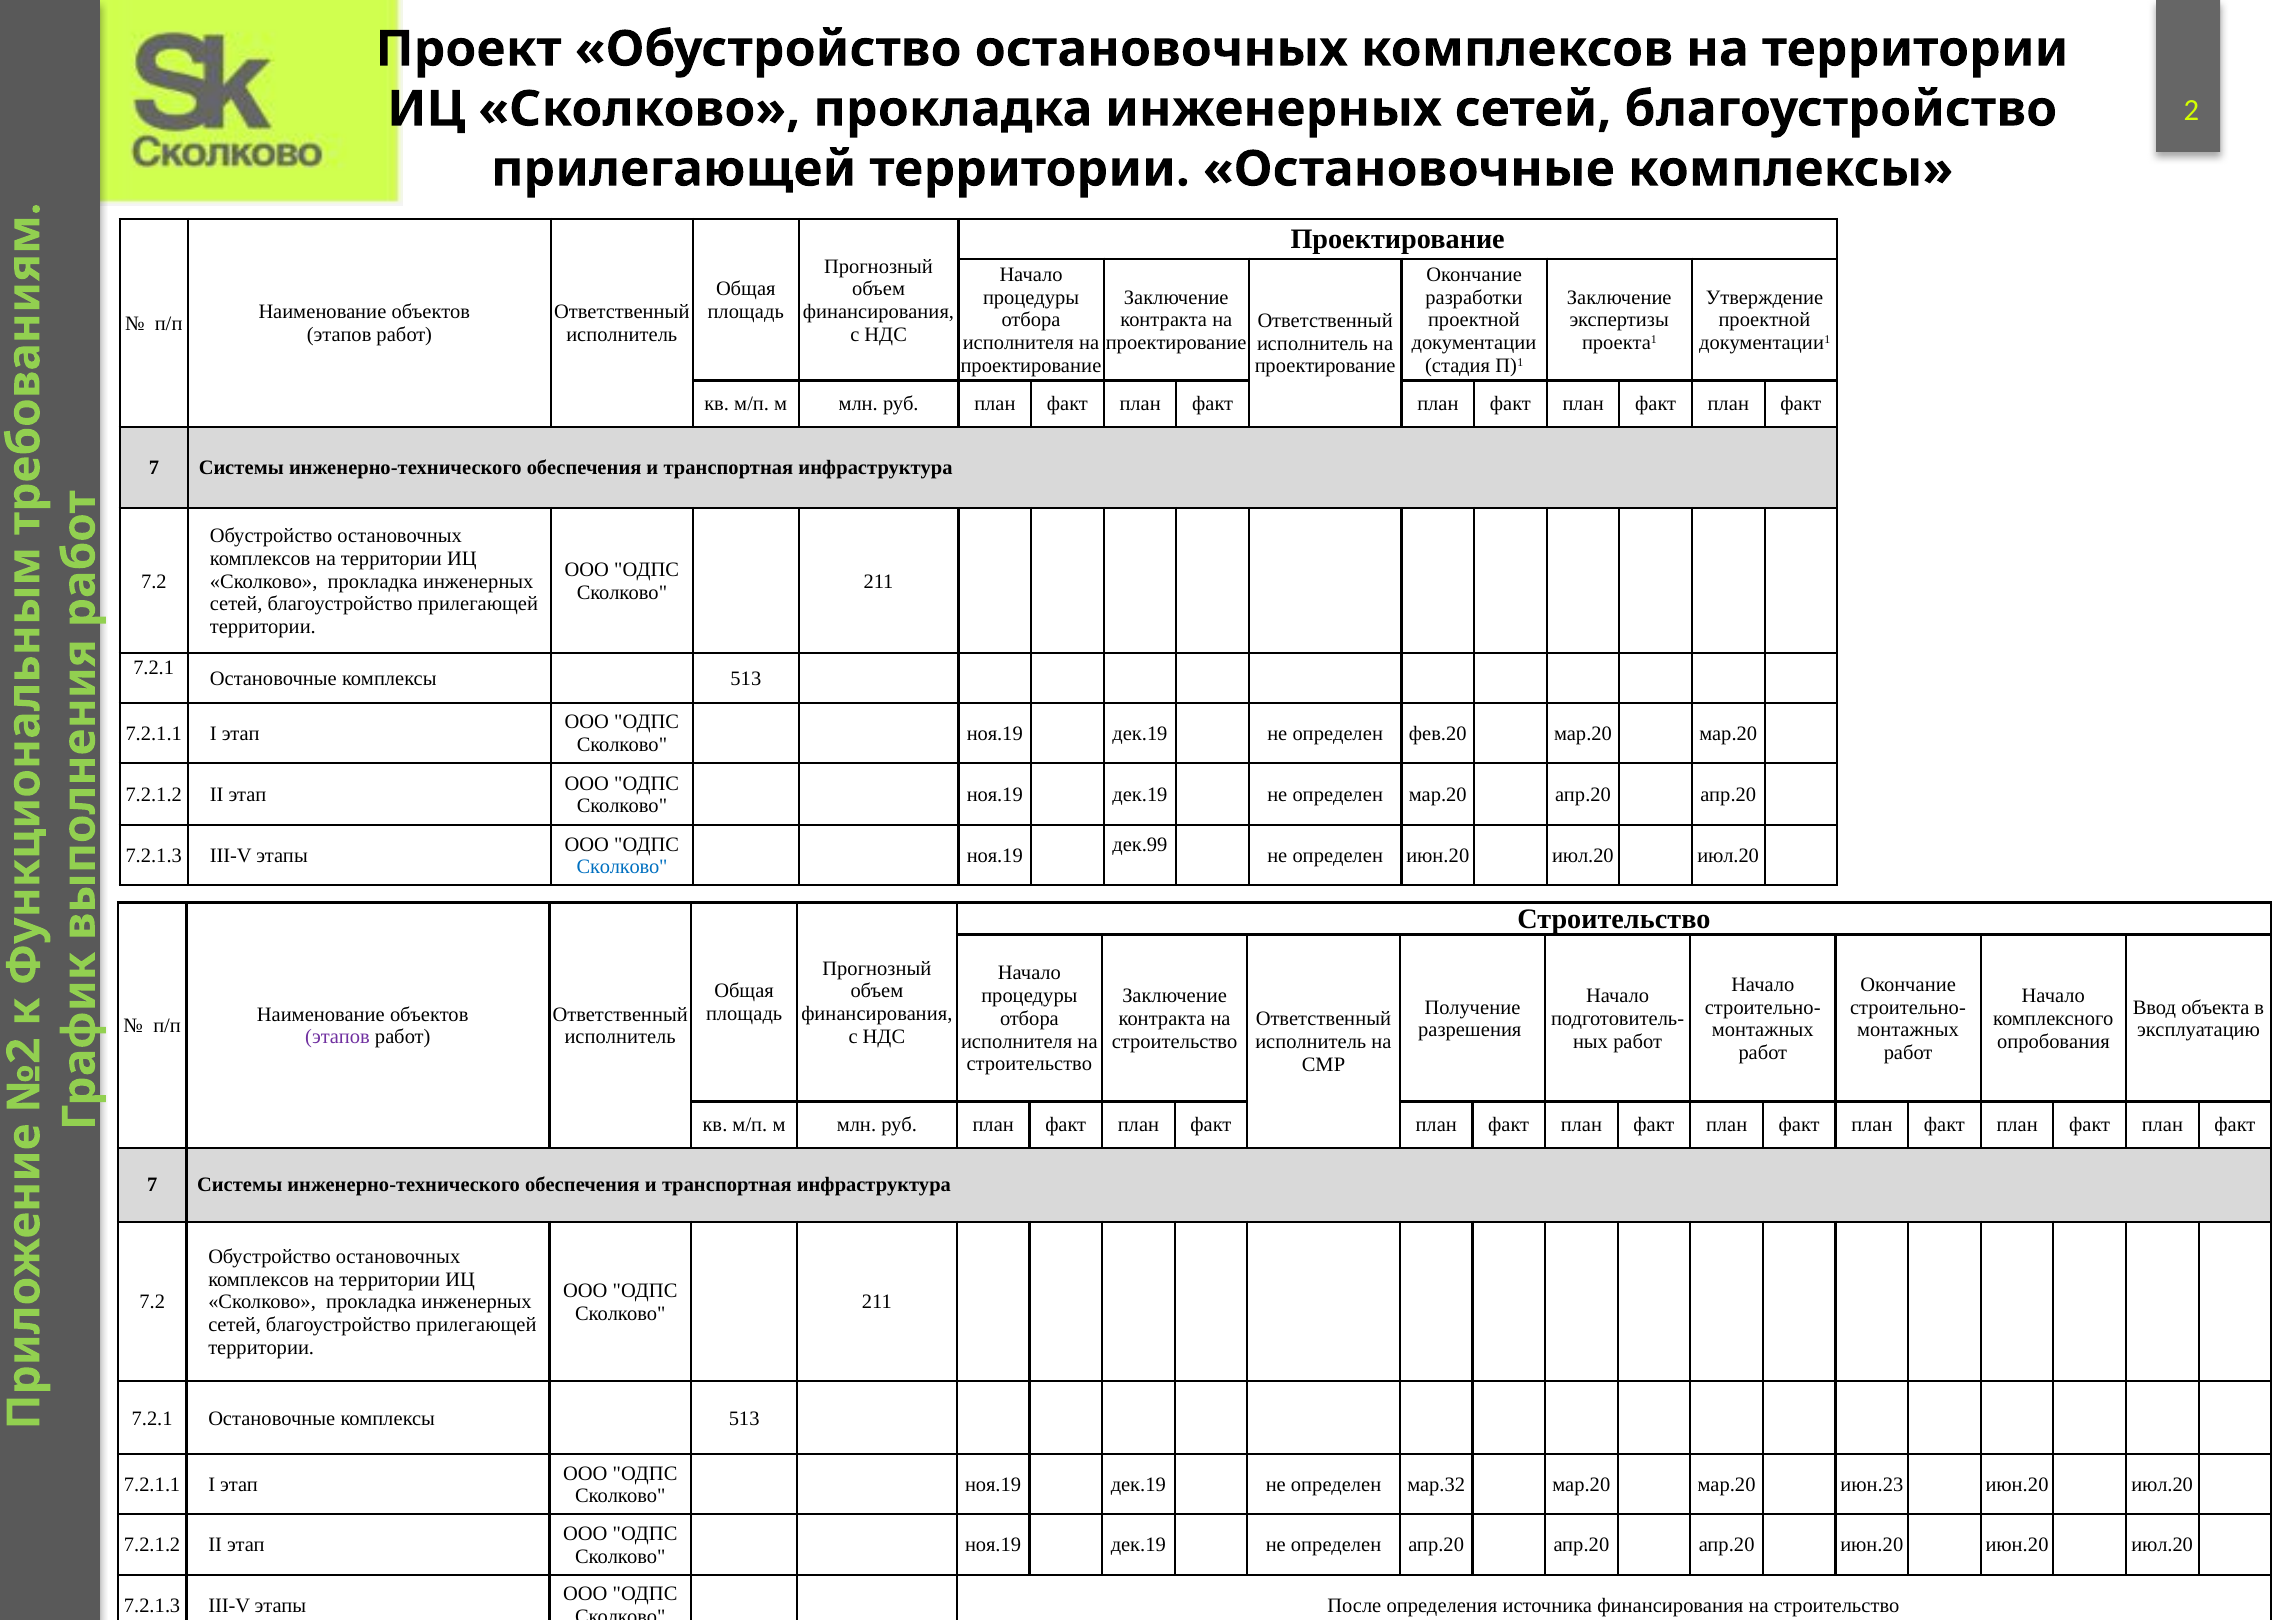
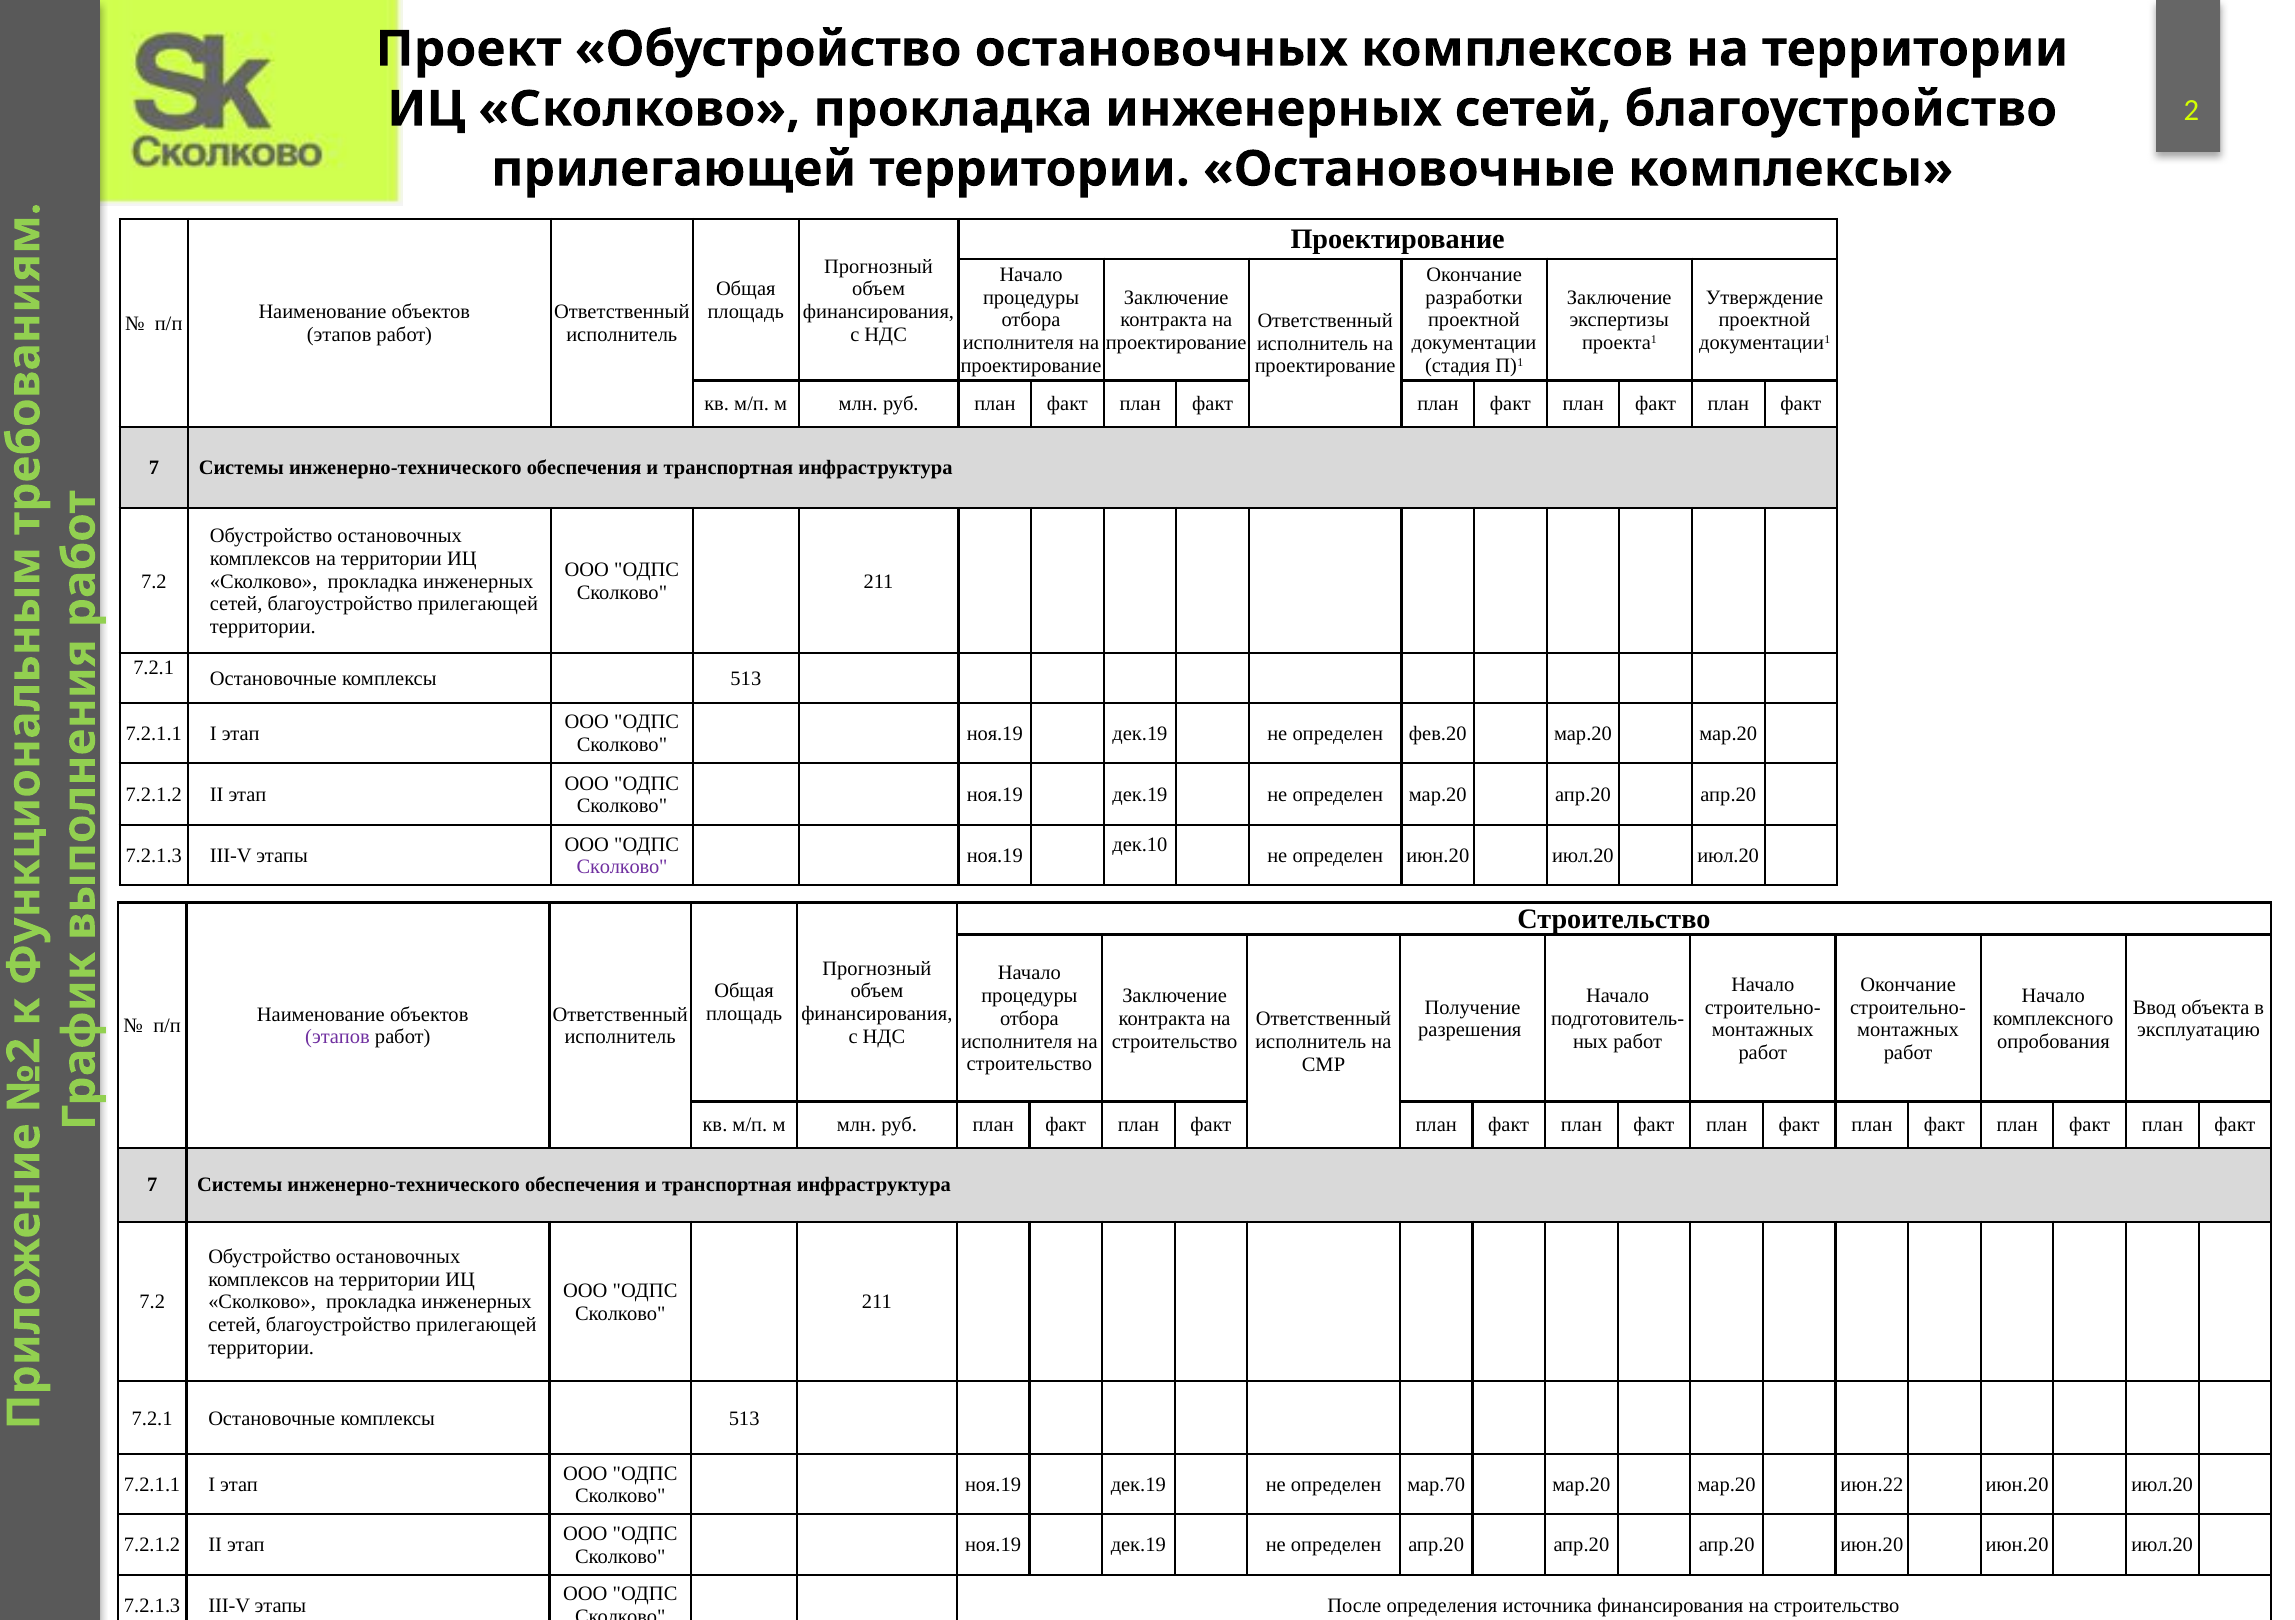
дек.99: дек.99 -> дек.10
Сколково at (622, 867) colour: blue -> purple
мар.32: мар.32 -> мар.70
июн.23: июн.23 -> июн.22
